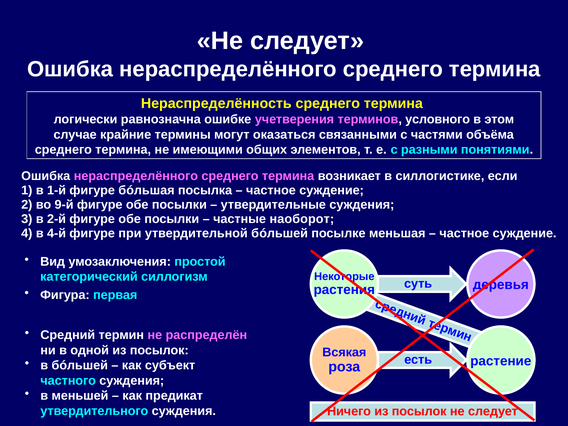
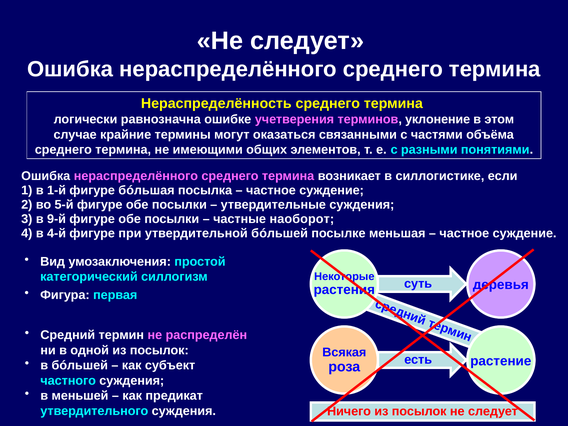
условного: условного -> уклонение
9-й: 9-й -> 5-й
2-й: 2-й -> 9-й
